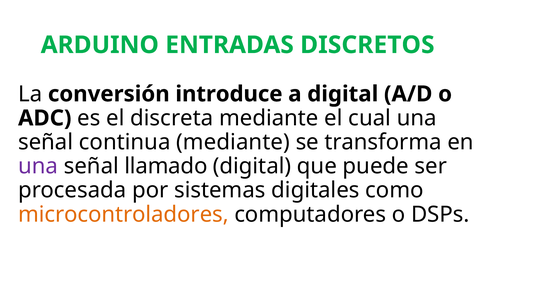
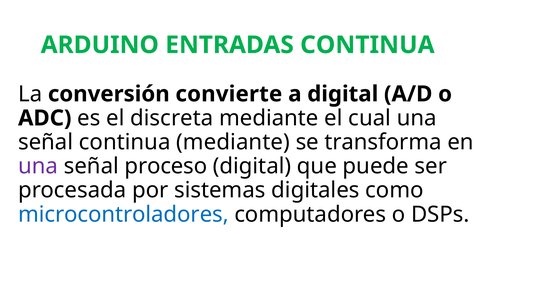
ENTRADAS DISCRETOS: DISCRETOS -> CONTINUA
introduce: introduce -> convierte
llamado: llamado -> proceso
microcontroladores colour: orange -> blue
